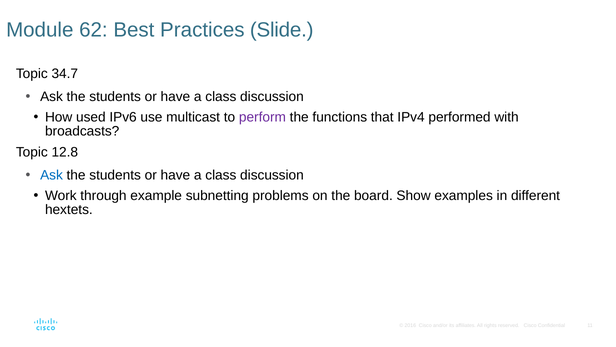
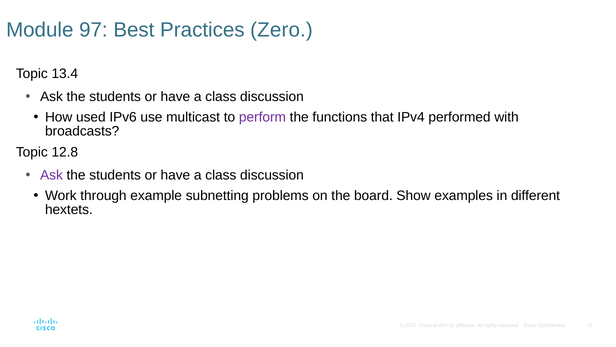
62: 62 -> 97
Slide: Slide -> Zero
34.7: 34.7 -> 13.4
Ask at (52, 175) colour: blue -> purple
